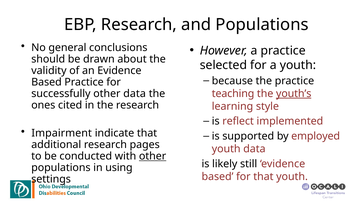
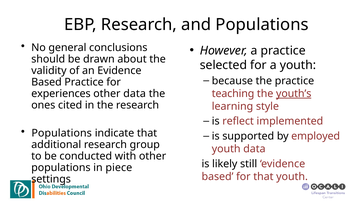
successfully: successfully -> experiences
Impairment at (62, 133): Impairment -> Populations
pages: pages -> group
other at (153, 156) underline: present -> none
using: using -> piece
